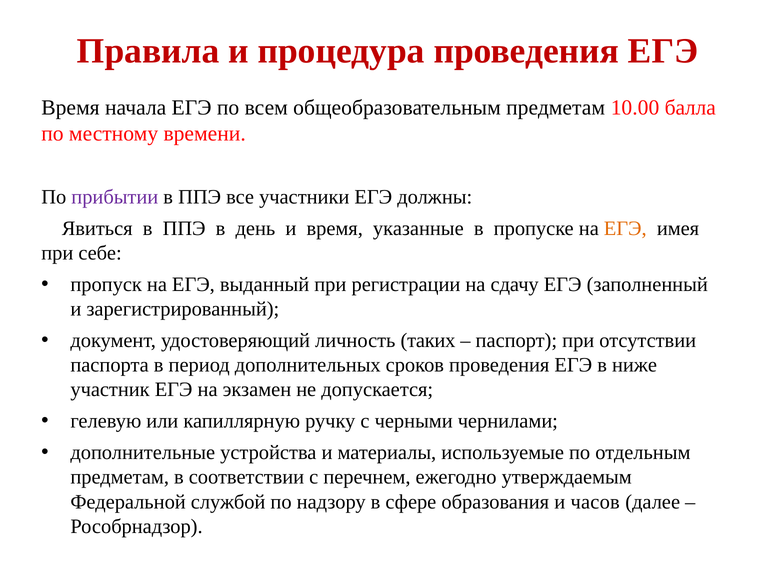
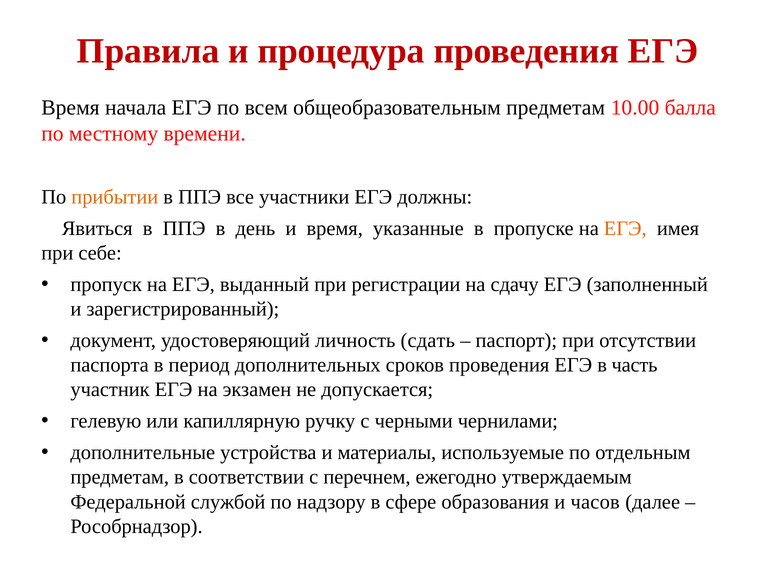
прибытии colour: purple -> orange
таких: таких -> сдать
ниже: ниже -> часть
